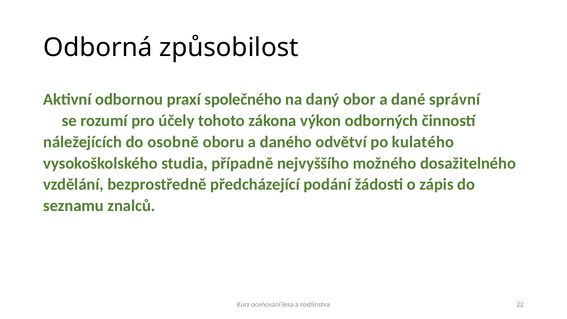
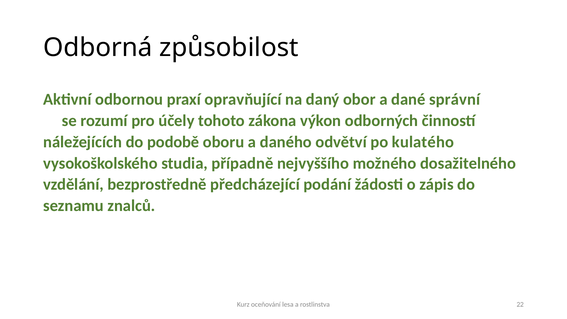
společného: společného -> opravňující
osobně: osobně -> podobě
